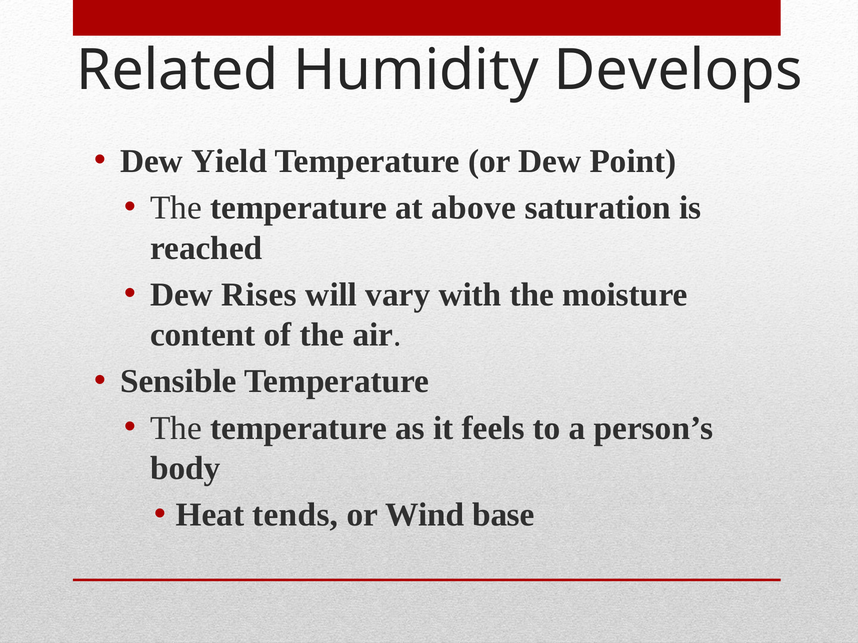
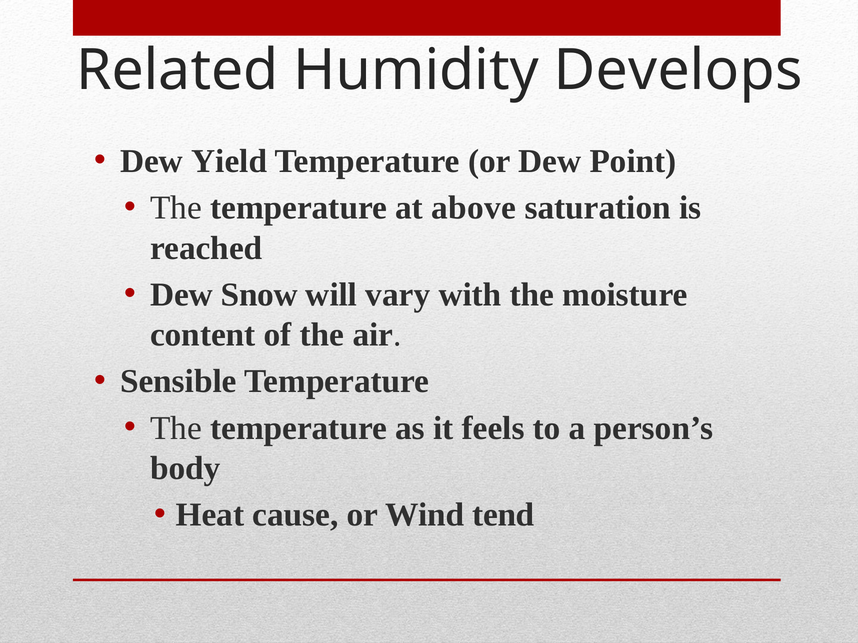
Rises: Rises -> Snow
tends: tends -> cause
base: base -> tend
